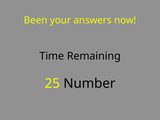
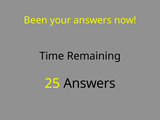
25 Number: Number -> Answers
